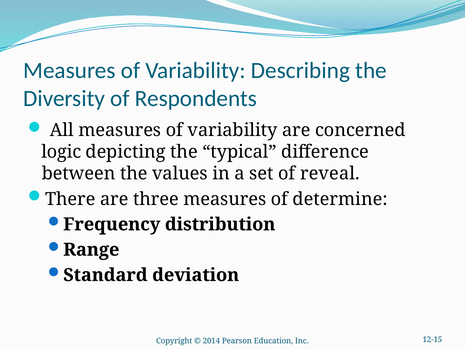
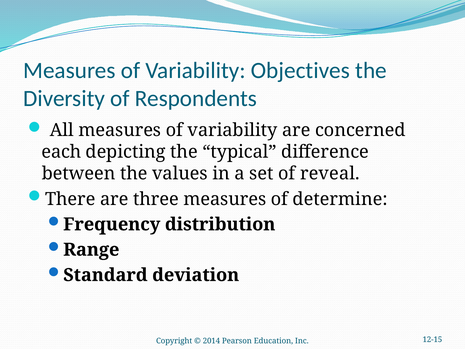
Describing: Describing -> Objectives
logic: logic -> each
